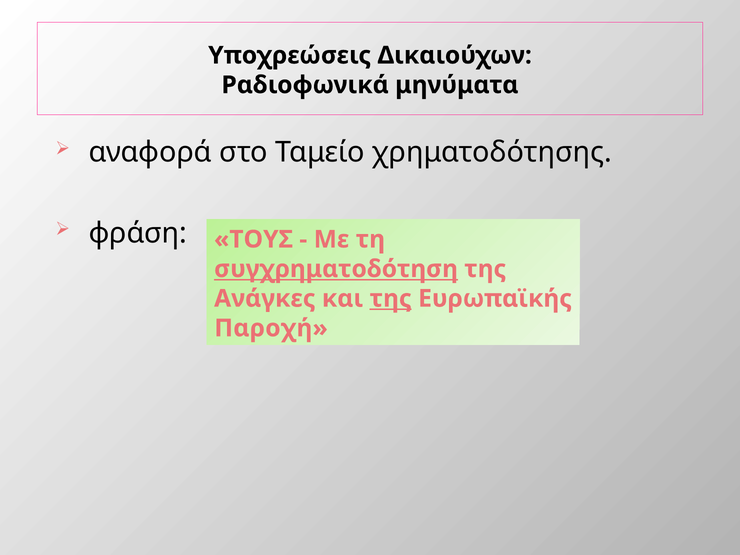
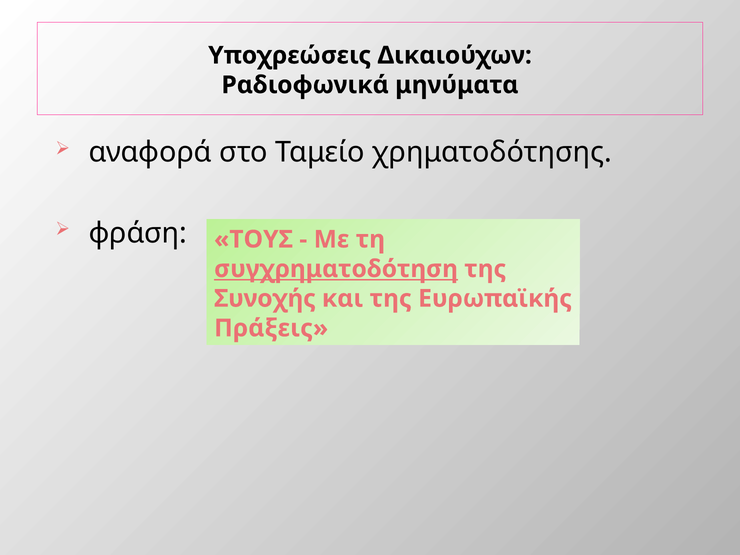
Ανάγκες: Ανάγκες -> Συνοχής
της at (391, 299) underline: present -> none
Παροχή: Παροχή -> Πράξεις
